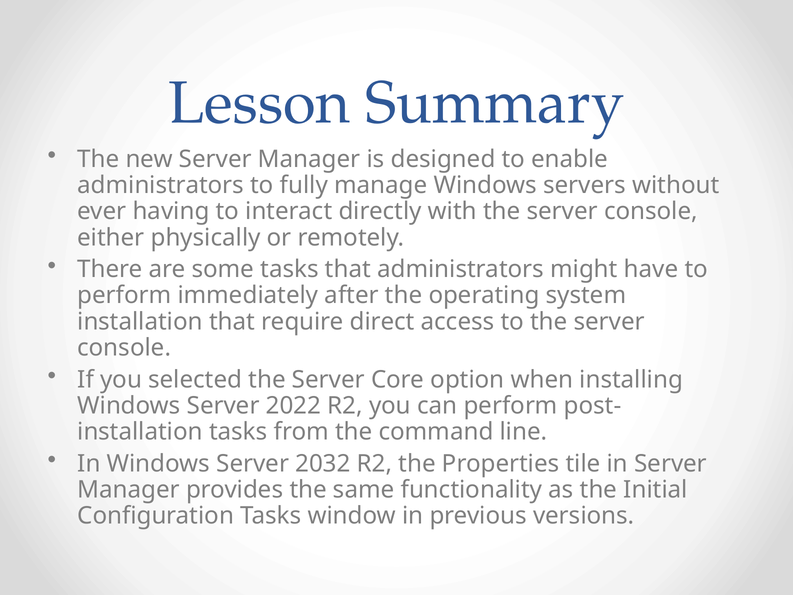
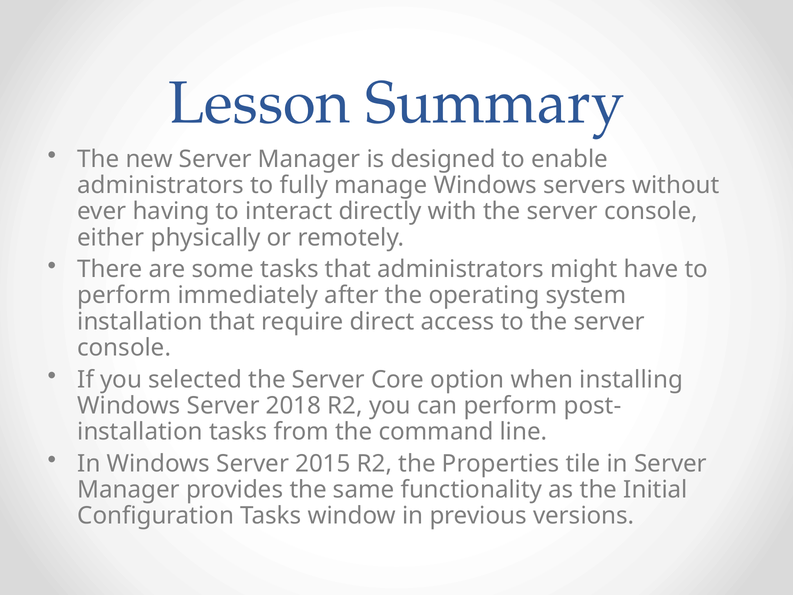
2022: 2022 -> 2018
2032: 2032 -> 2015
